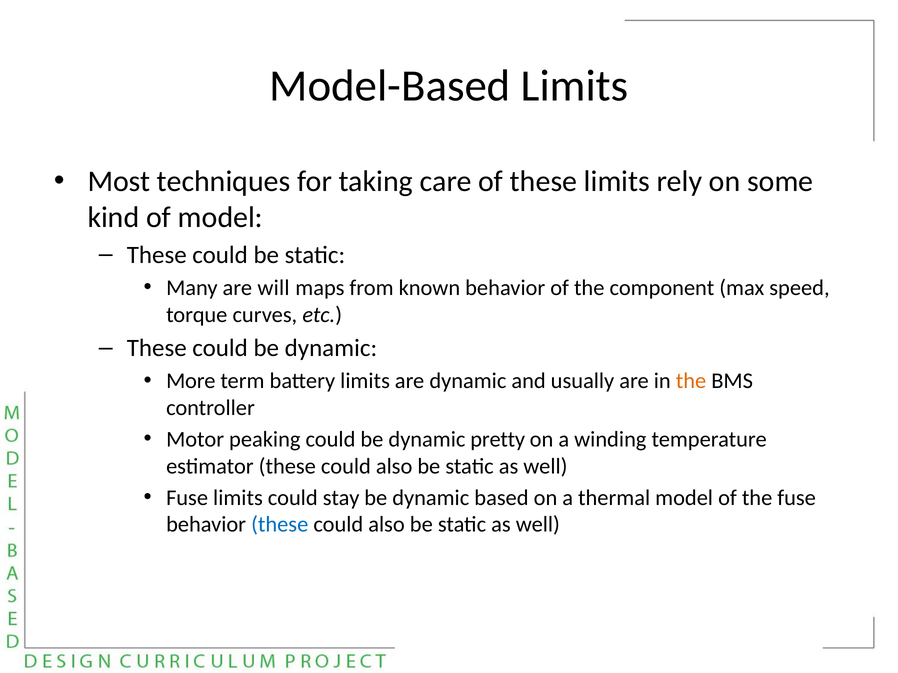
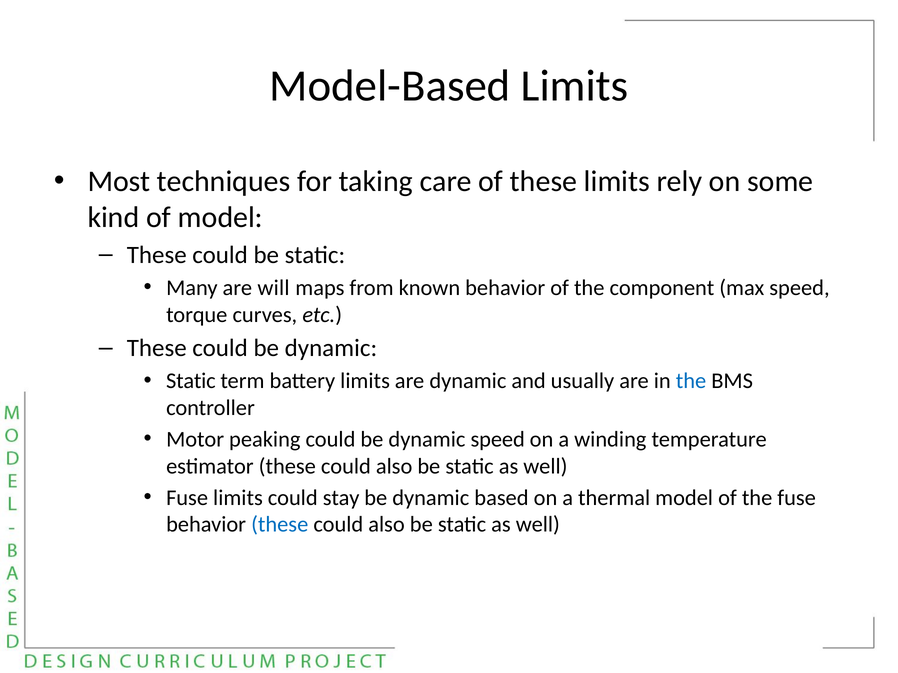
More at (191, 381): More -> Static
the at (691, 381) colour: orange -> blue
dynamic pretty: pretty -> speed
